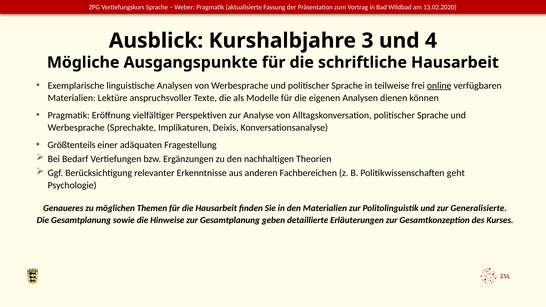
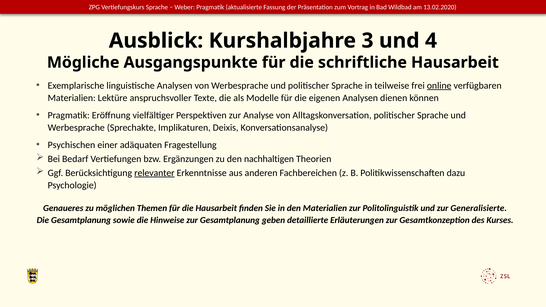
Größtenteils: Größtenteils -> Psychischen
relevanter underline: none -> present
geht: geht -> dazu
